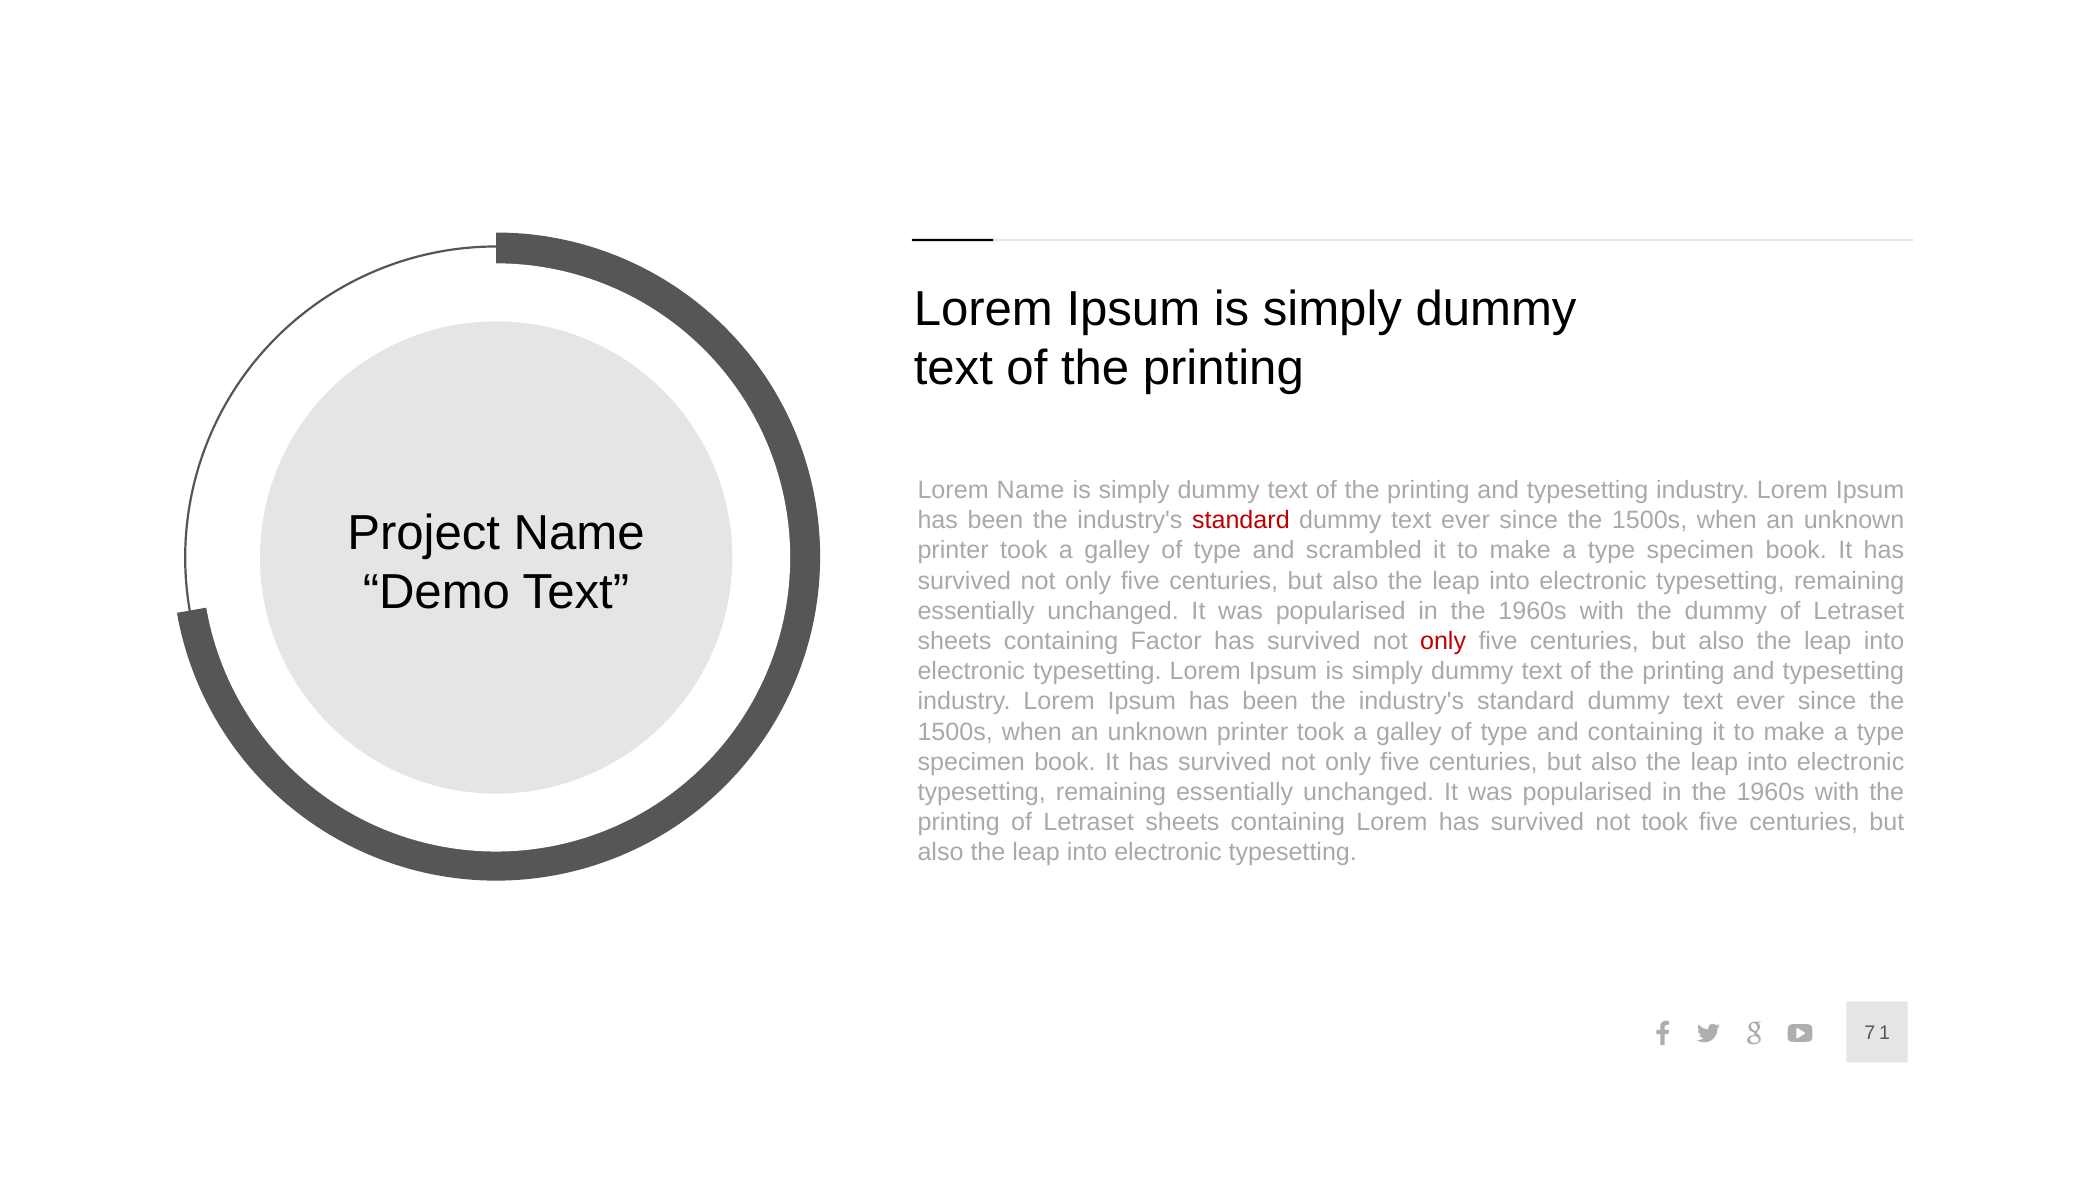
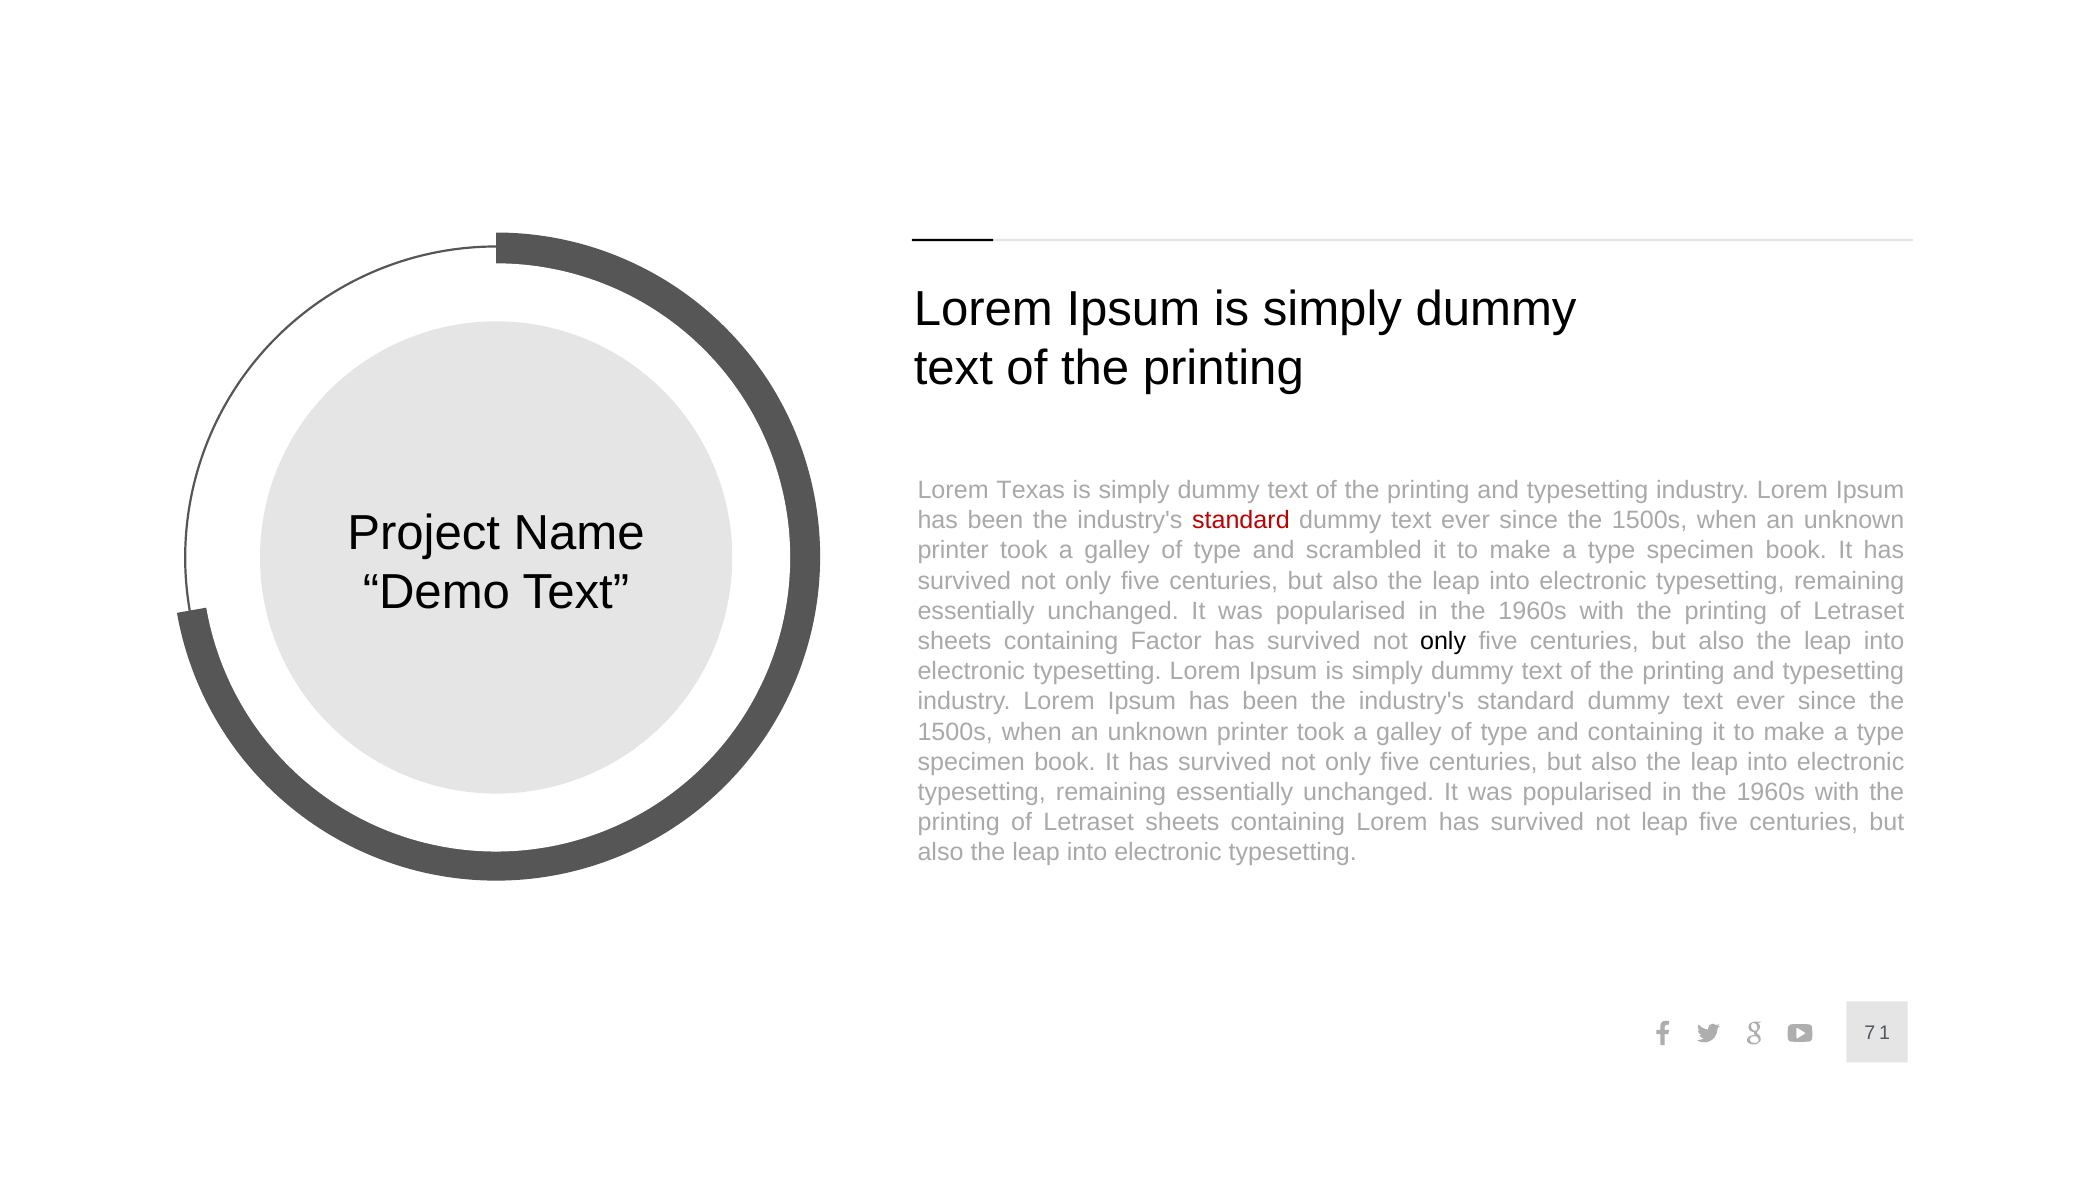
Lorem Name: Name -> Texas
dummy at (1726, 611): dummy -> printing
only at (1443, 641) colour: red -> black
not took: took -> leap
